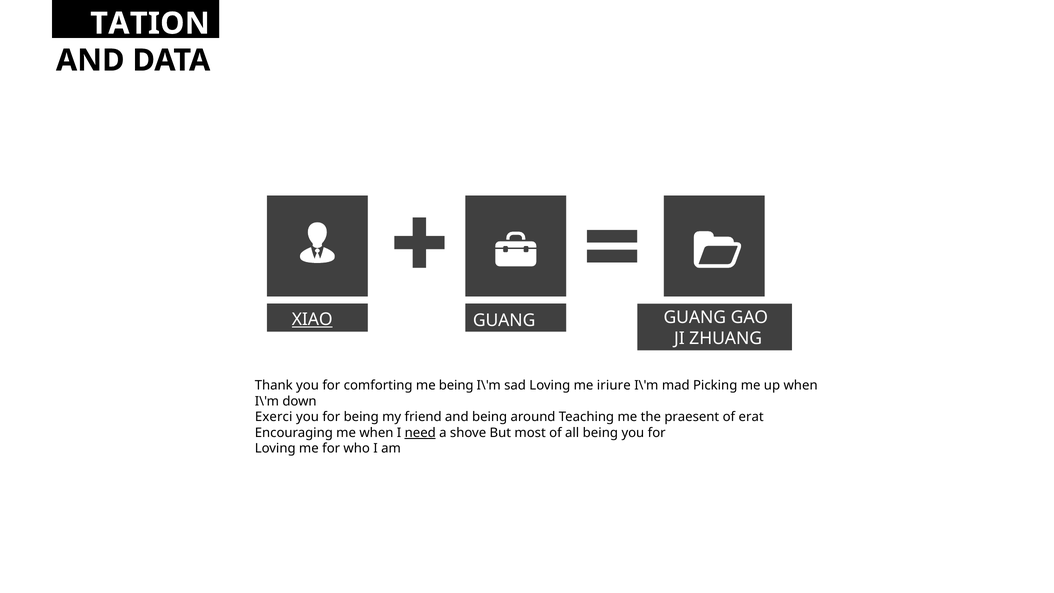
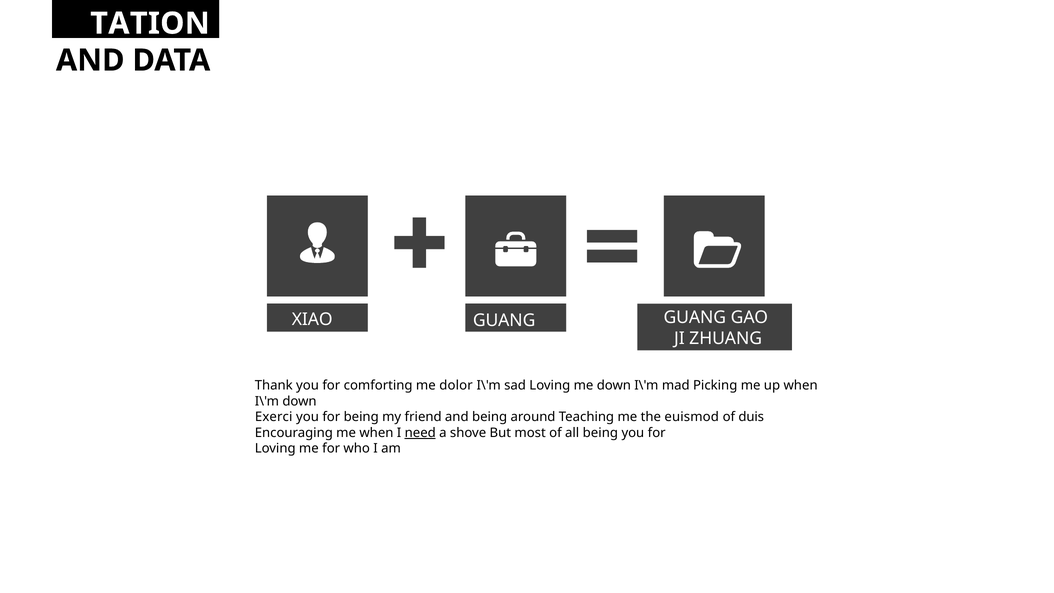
XIAO underline: present -> none
me being: being -> dolor
me iriure: iriure -> down
praesent: praesent -> euismod
erat: erat -> duis
